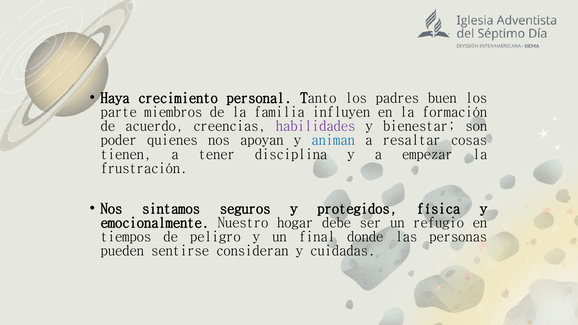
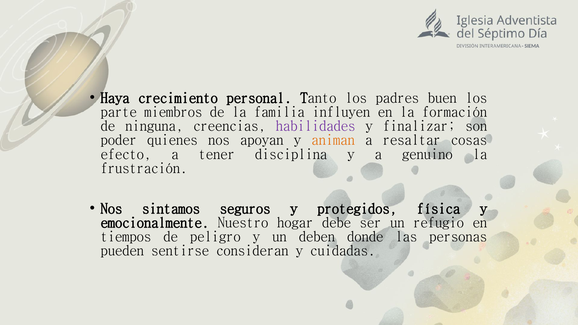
acuerdo: acuerdo -> ninguna
bienestar: bienestar -> finalizar
animan colour: blue -> orange
tienen: tienen -> efecto
empezar: empezar -> genuino
final: final -> deben
